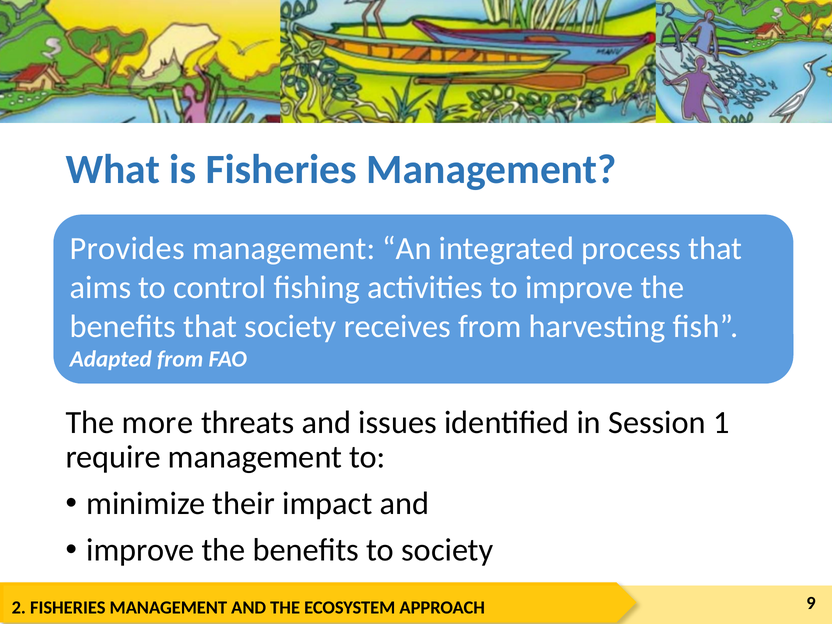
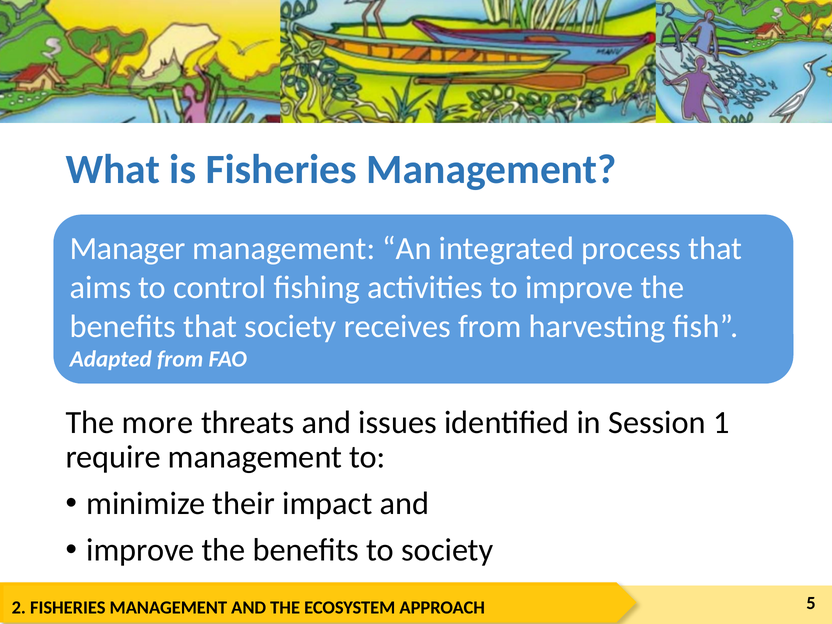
Provides: Provides -> Manager
9: 9 -> 5
